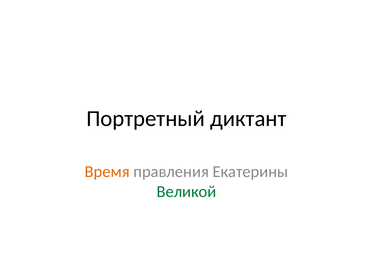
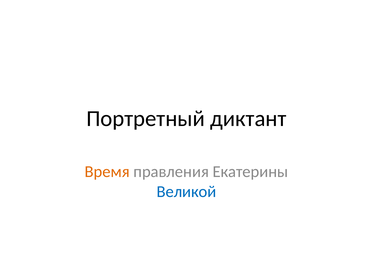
Великой colour: green -> blue
